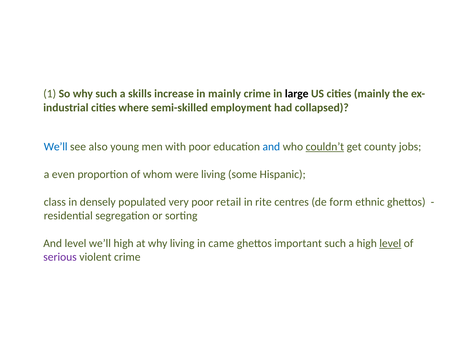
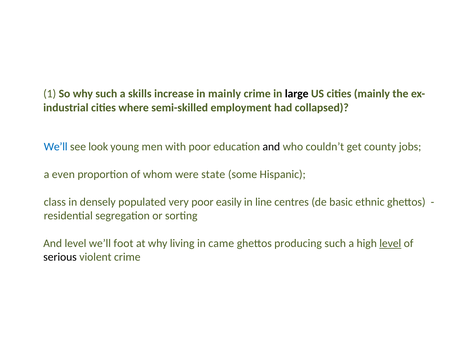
also: also -> look
and at (271, 147) colour: blue -> black
couldn’t underline: present -> none
were living: living -> state
retail: retail -> easily
rite: rite -> line
form: form -> basic
we’ll high: high -> foot
important: important -> producing
serious colour: purple -> black
